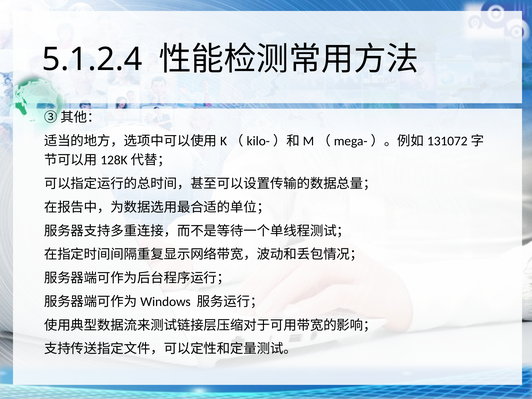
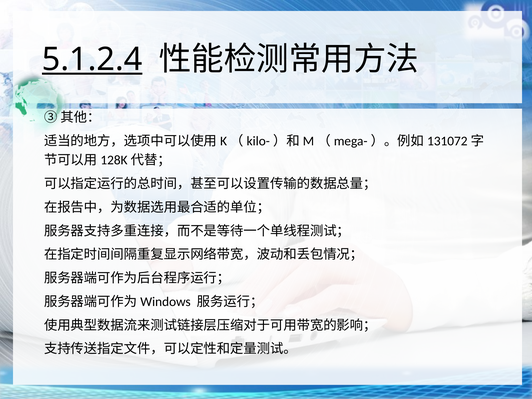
5.1.2.4 underline: none -> present
